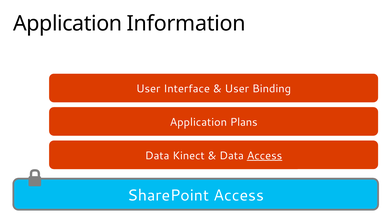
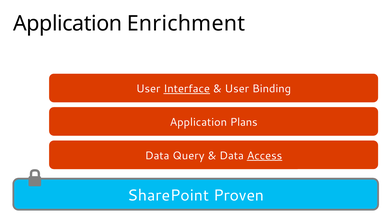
Information: Information -> Enrichment
Interface underline: none -> present
Kinect: Kinect -> Query
SharePoint Access: Access -> Proven
